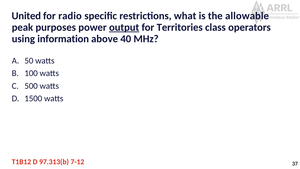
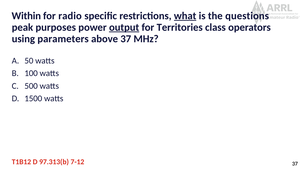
United: United -> Within
what underline: none -> present
allowable: allowable -> questions
information: information -> parameters
above 40: 40 -> 37
